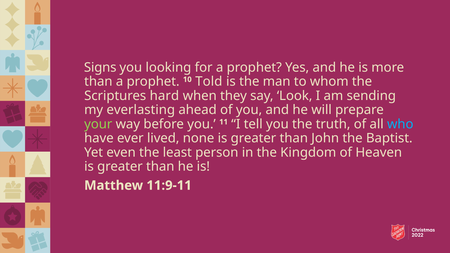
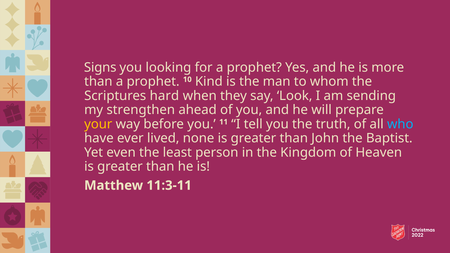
Told: Told -> Kind
everlasting: everlasting -> strengthen
your colour: light green -> yellow
11:9-11: 11:9-11 -> 11:3-11
